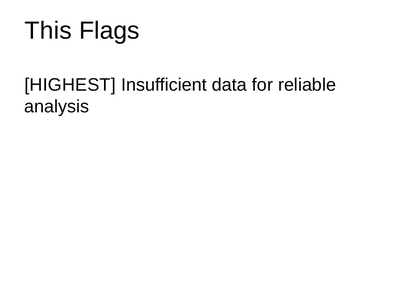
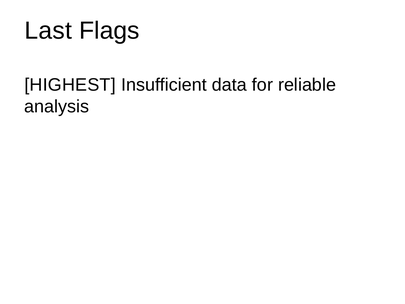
This: This -> Last
